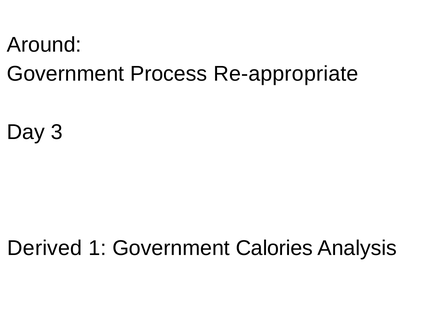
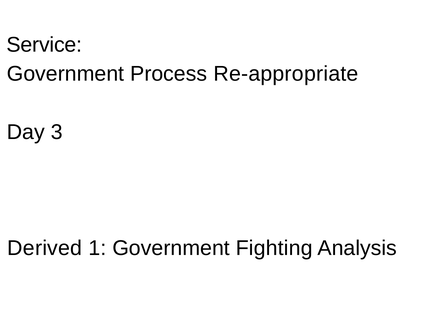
Around: Around -> Service
Calories: Calories -> Fighting
